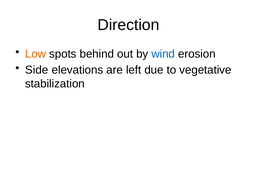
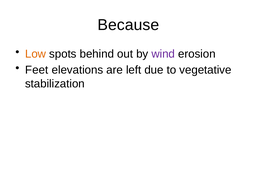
Direction: Direction -> Because
wind colour: blue -> purple
Side: Side -> Feet
